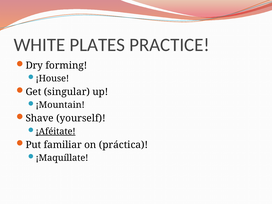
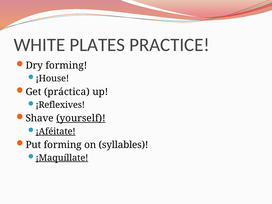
singular: singular -> práctica
¡Mountain: ¡Mountain -> ¡Reflexives
yourself underline: none -> present
Put familiar: familiar -> forming
práctica: práctica -> syllables
¡Maquíllate underline: none -> present
